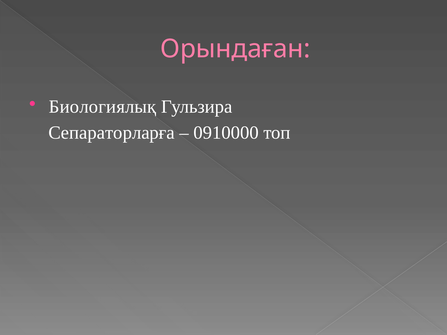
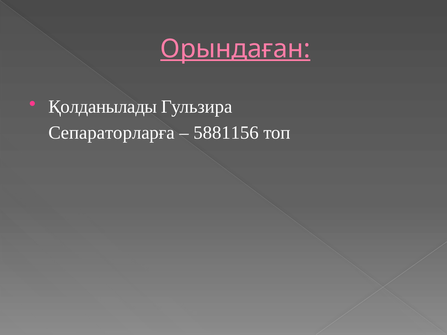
Орындаған underline: none -> present
Биологиялық: Биологиялық -> Қолданылады
0910000: 0910000 -> 5881156
